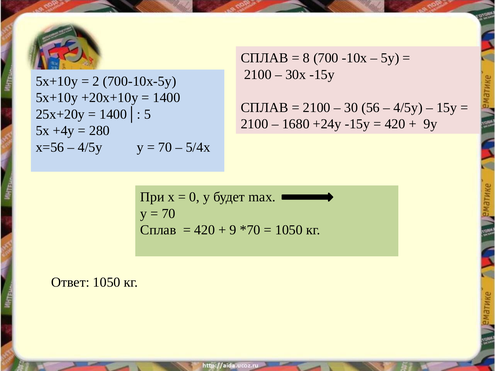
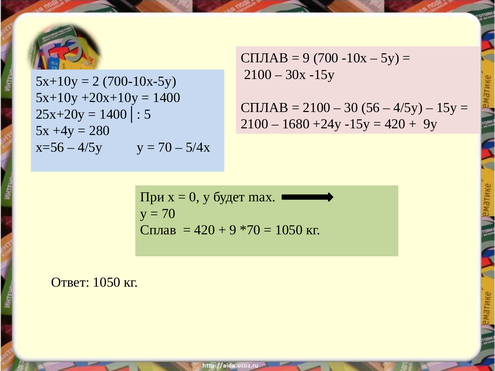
8 at (306, 58): 8 -> 9
